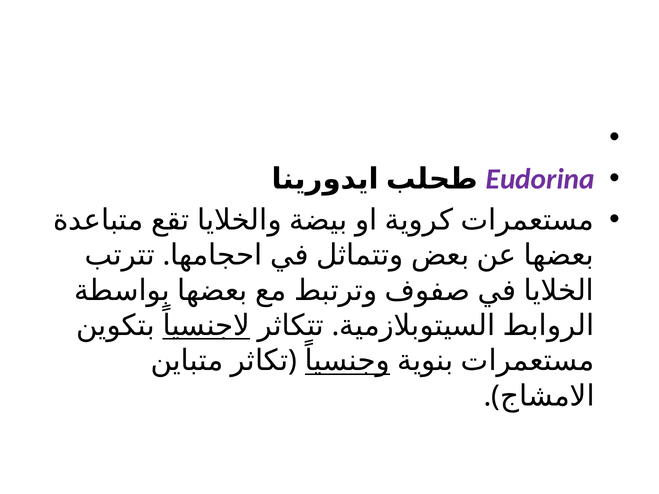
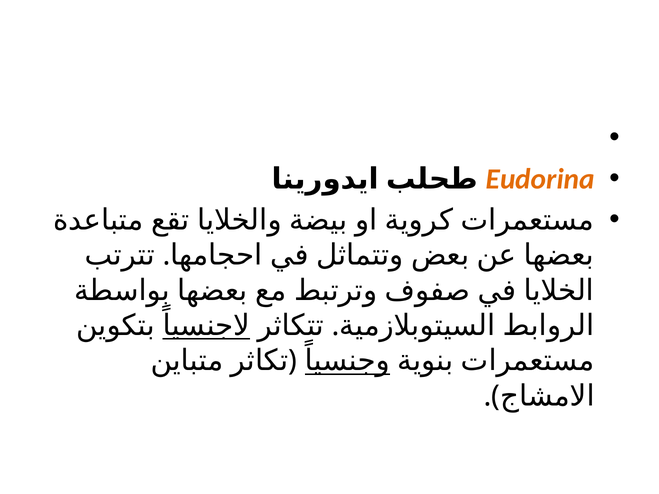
Eudorina colour: purple -> orange
